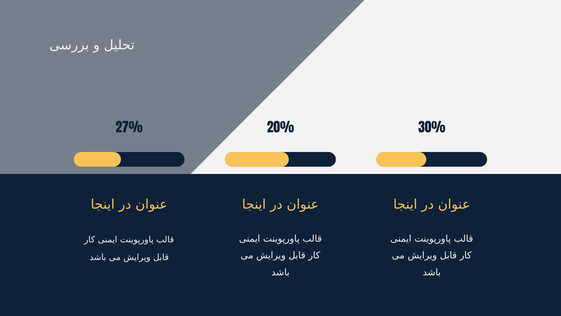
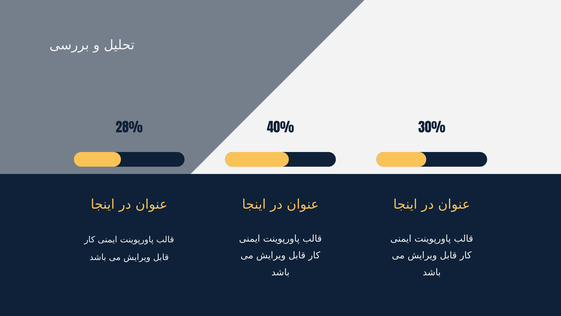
27%: 27% -> 28%
20%: 20% -> 40%
